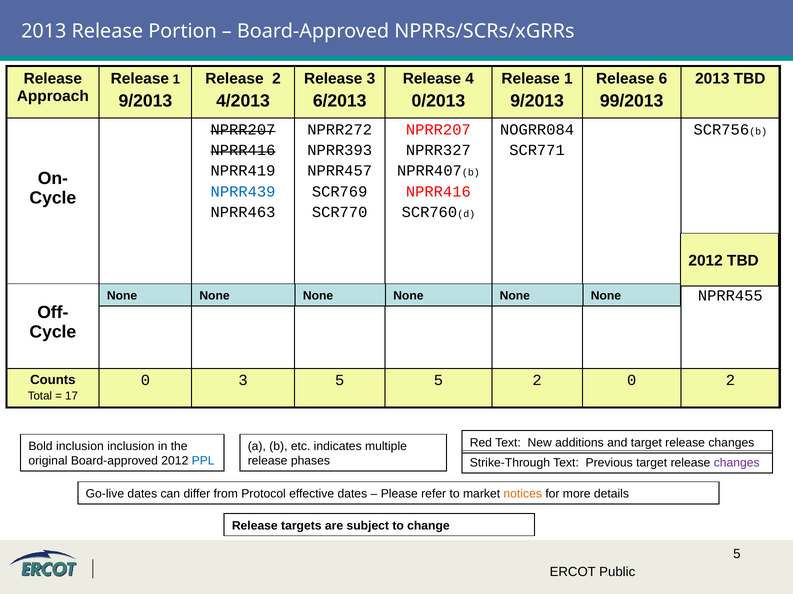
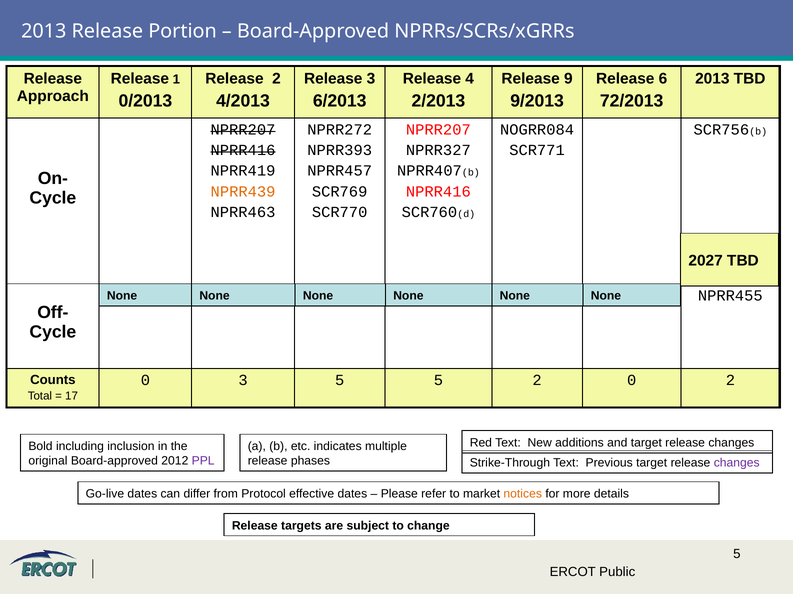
1 at (568, 79): 1 -> 9
9/2013 at (145, 101): 9/2013 -> 0/2013
0/2013: 0/2013 -> 2/2013
99/2013: 99/2013 -> 72/2013
NPRR439 colour: blue -> orange
2012 at (706, 261): 2012 -> 2027
Bold inclusion: inclusion -> including
PPL colour: blue -> purple
